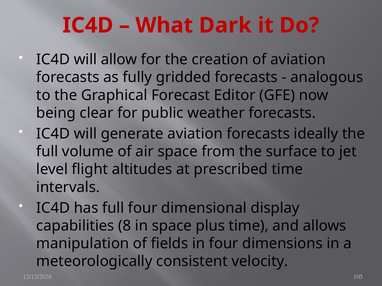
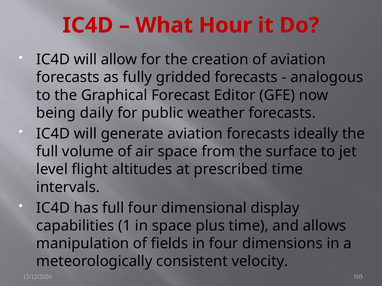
Dark: Dark -> Hour
clear: clear -> daily
8: 8 -> 1
